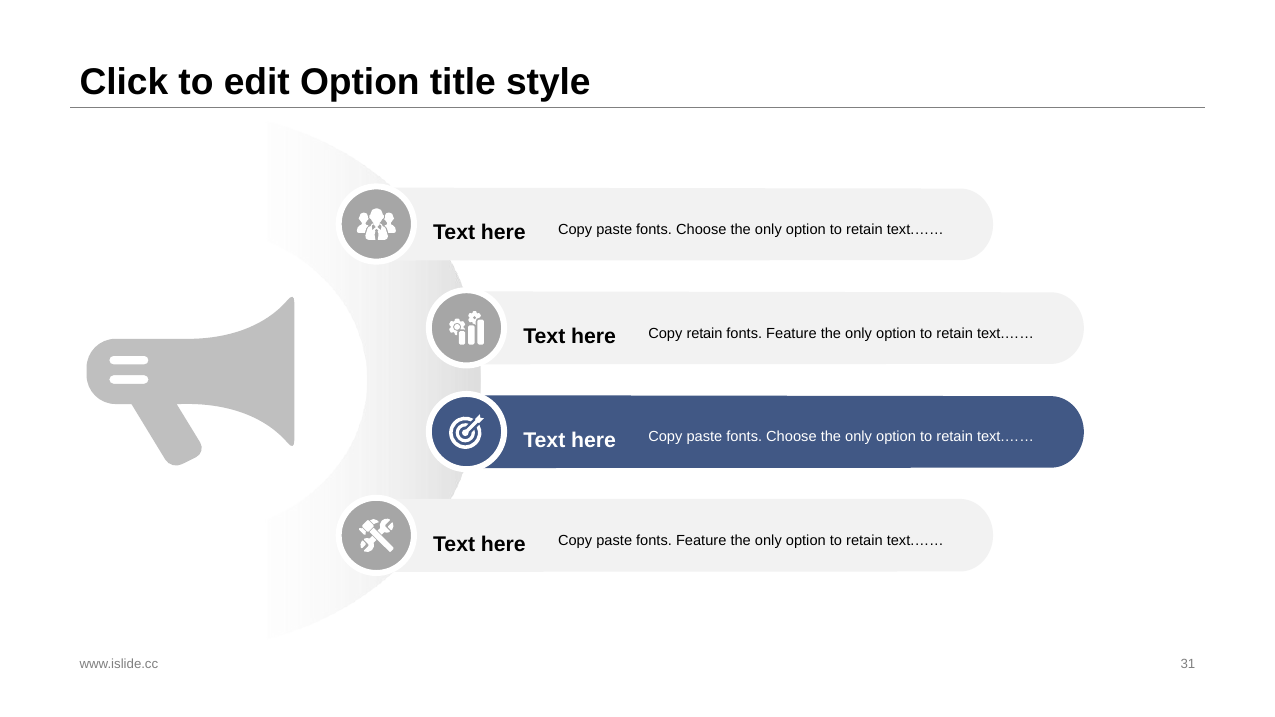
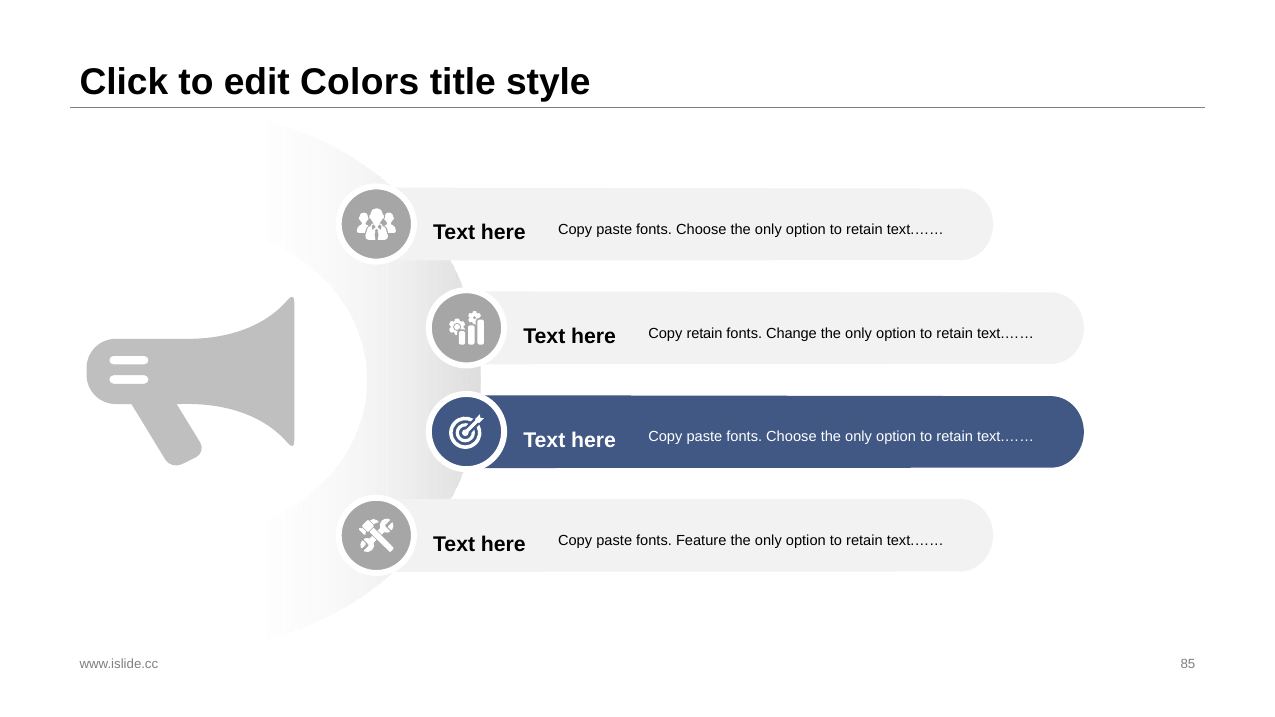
edit Option: Option -> Colors
Feature at (791, 333): Feature -> Change
31: 31 -> 85
